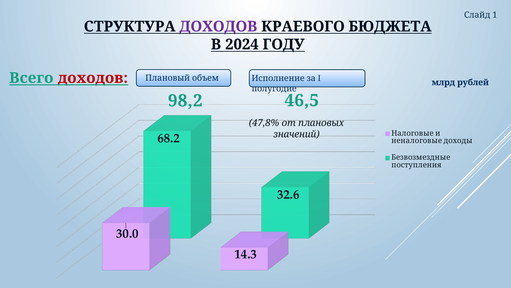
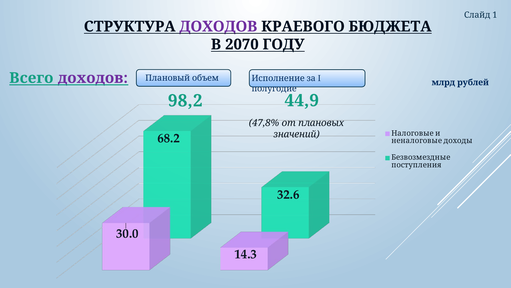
2024: 2024 -> 2070
доходов at (93, 78) colour: red -> purple
46,5: 46,5 -> 44,9
